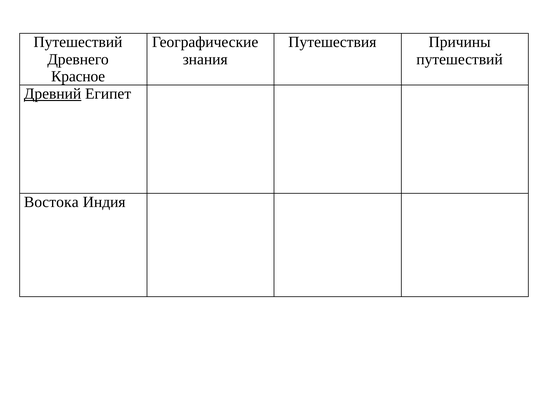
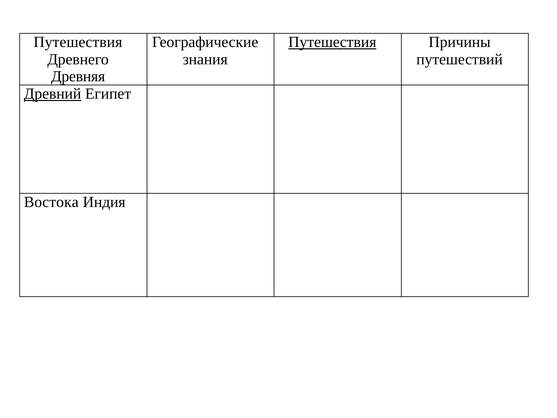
Путешествий at (78, 42): Путешествий -> Путешествия
Путешествия at (332, 42) underline: none -> present
Красное: Красное -> Древняя
